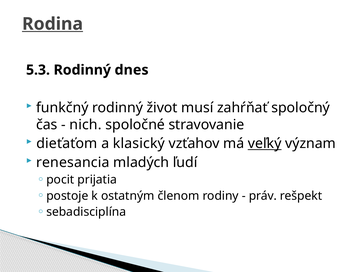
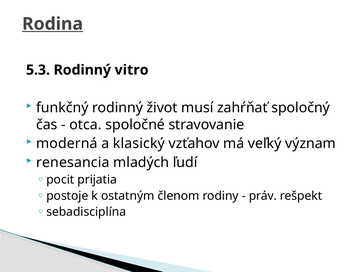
dnes: dnes -> vitro
nich: nich -> otca
dieťaťom: dieťaťom -> moderná
veľký underline: present -> none
